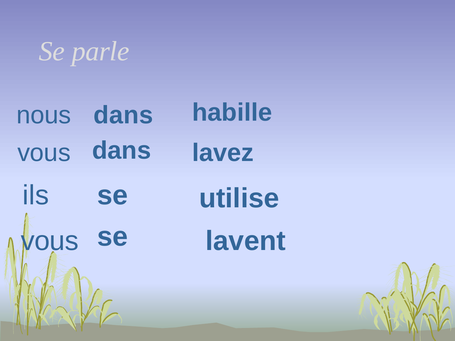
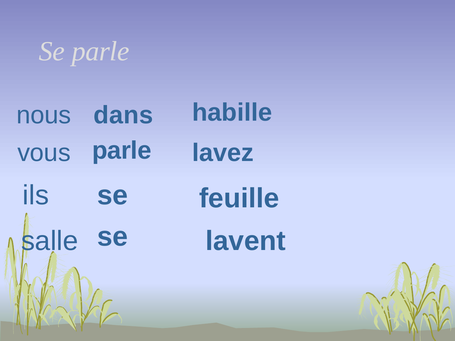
vous dans: dans -> parle
utilise: utilise -> feuille
vous at (50, 241): vous -> salle
